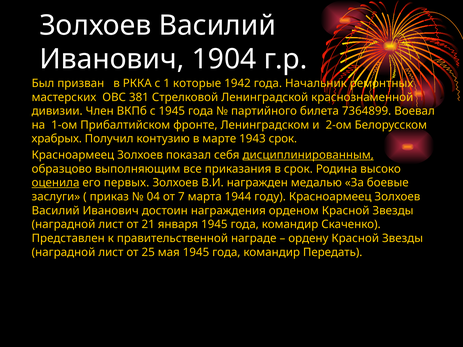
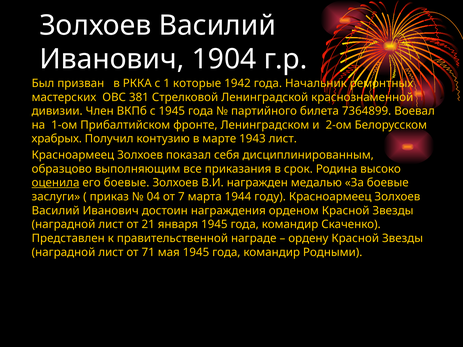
1943 срок: срок -> лист
дисциплинированным underline: present -> none
его первых: первых -> боевые
25: 25 -> 71
Передать: Передать -> Родными
